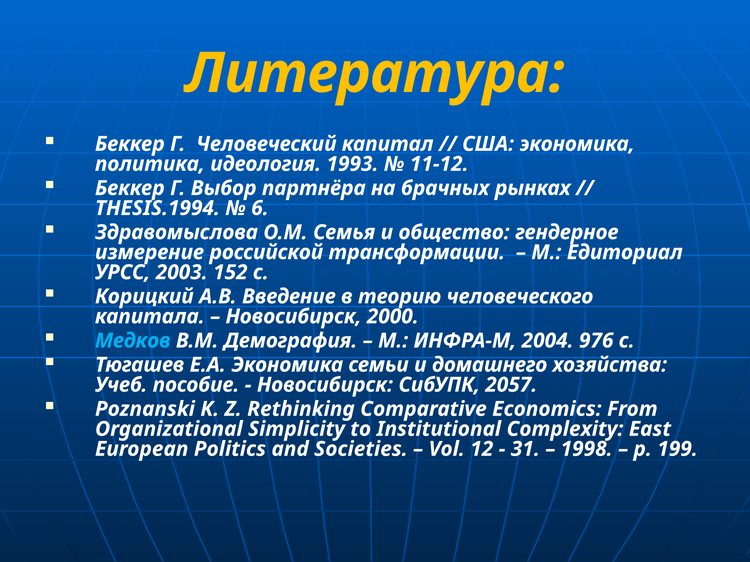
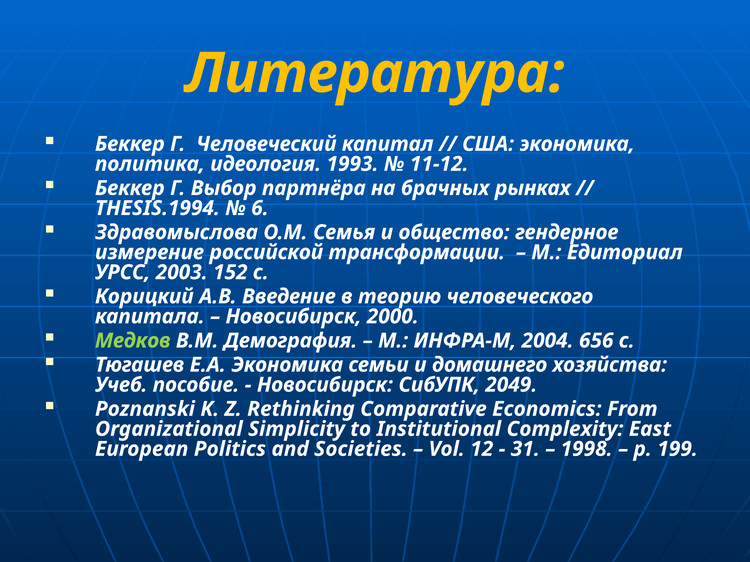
Медков colour: light blue -> light green
976: 976 -> 656
2057: 2057 -> 2049
